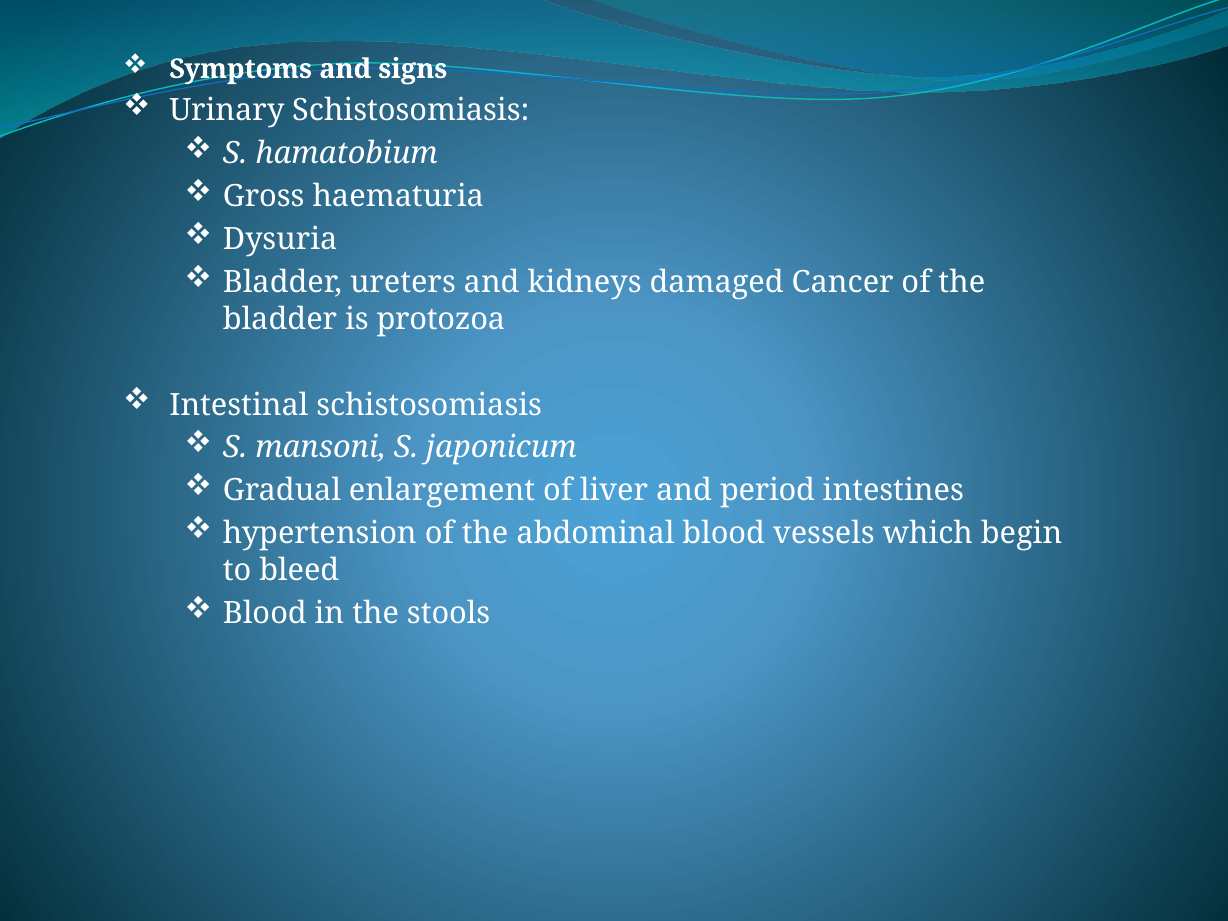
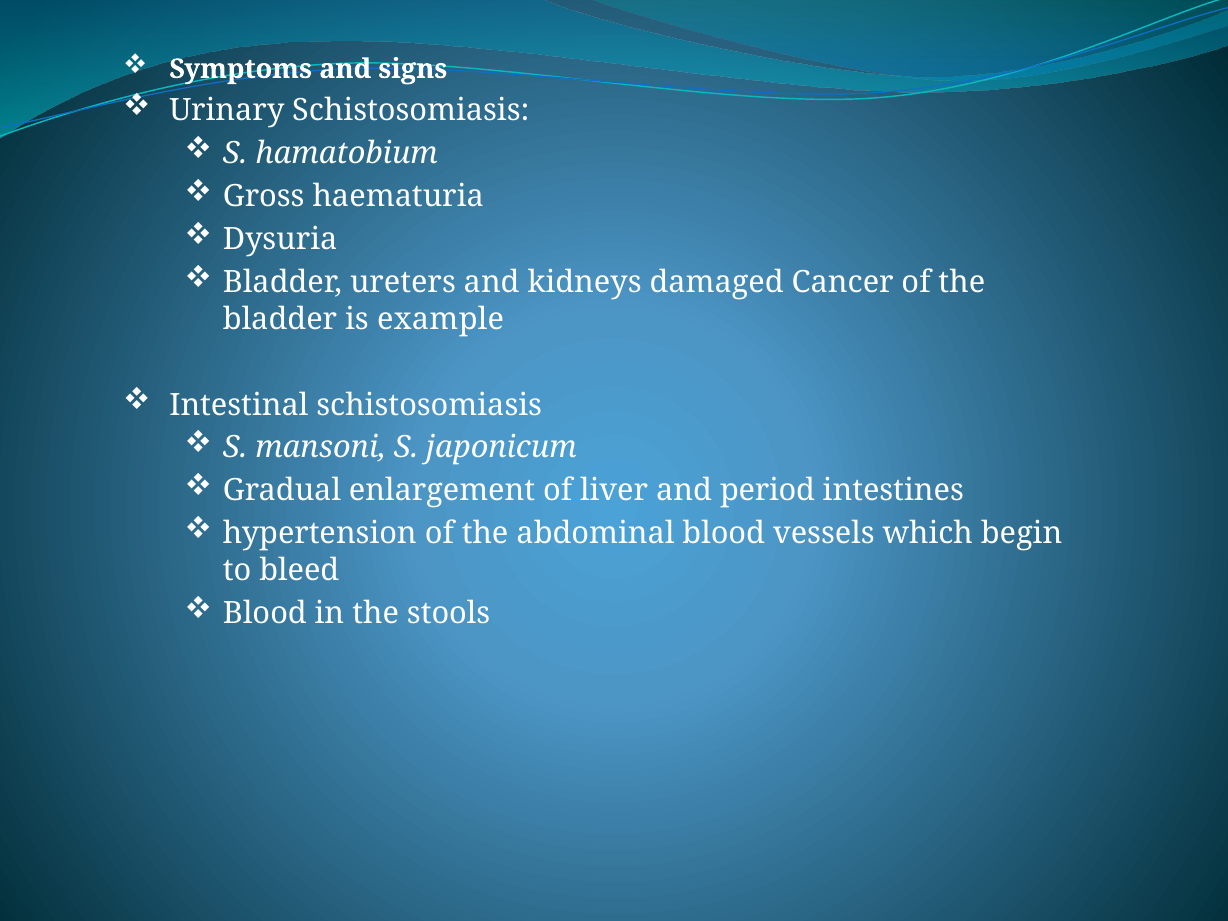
protozoa: protozoa -> example
